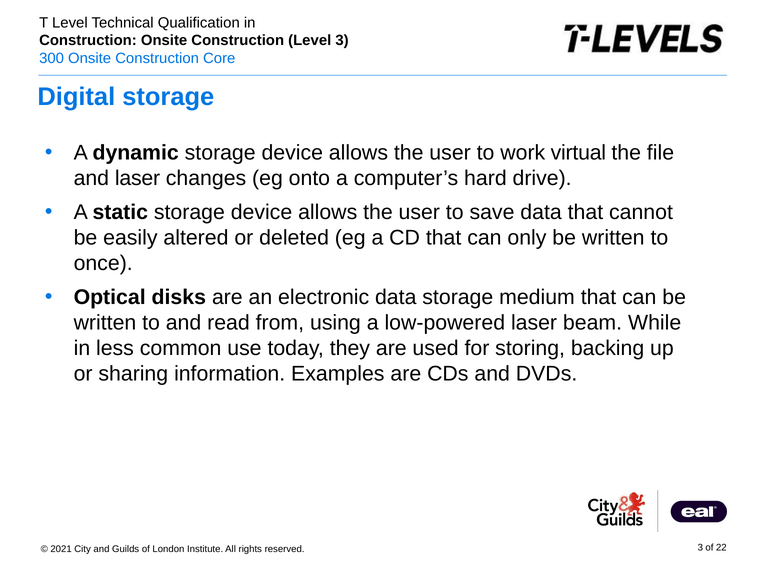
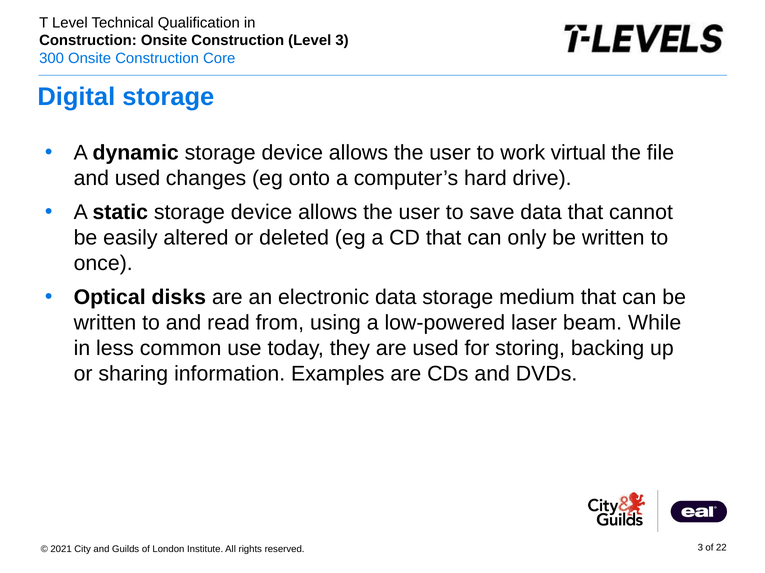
and laser: laser -> used
